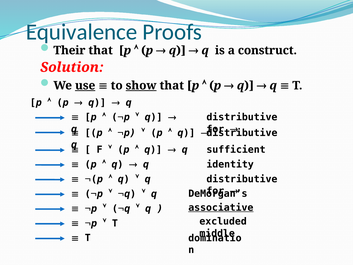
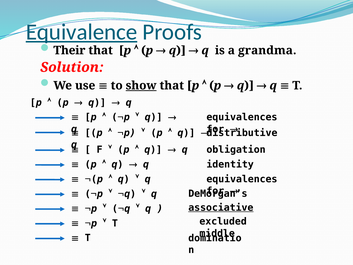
Equivalence underline: none -> present
construct: construct -> grandma
use underline: present -> none
distributive at (242, 117): distributive -> equivalences
sufficient: sufficient -> obligation
distributive at (242, 179): distributive -> equivalences
